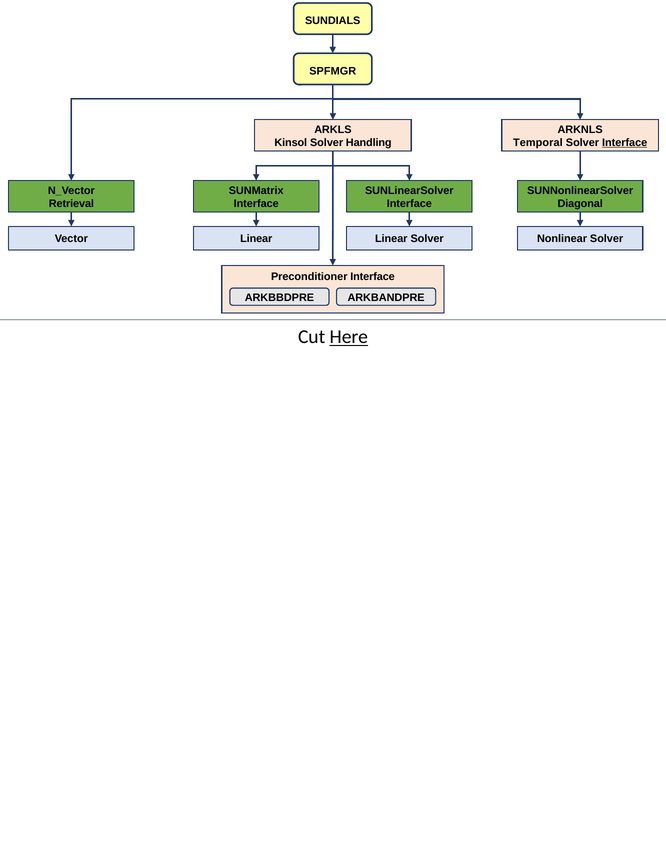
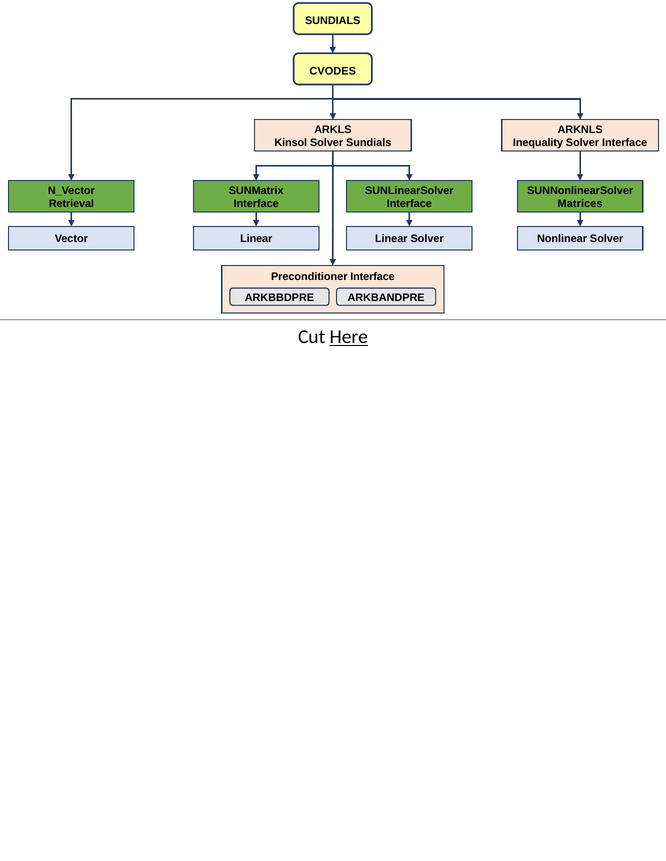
SPFMGR: SPFMGR -> CVODES
Solver Handling: Handling -> Sundials
Temporal: Temporal -> Inequality
Interface at (625, 143) underline: present -> none
Diagonal: Diagonal -> Matrices
